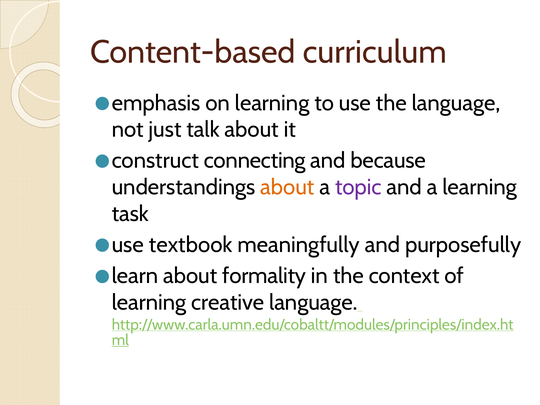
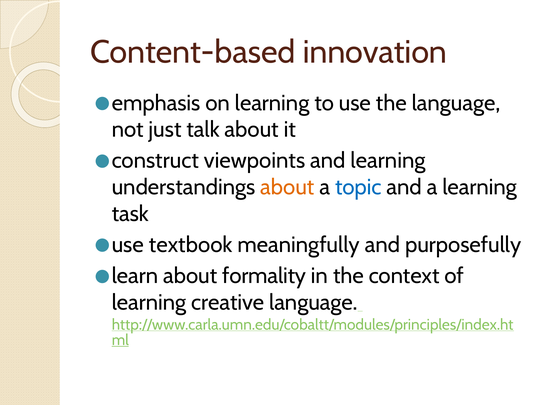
curriculum: curriculum -> innovation
connecting: connecting -> viewpoints
and because: because -> learning
topic colour: purple -> blue
